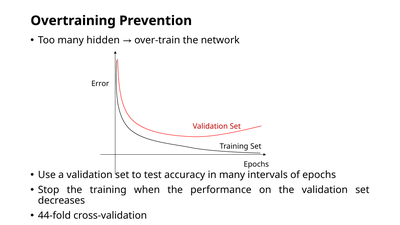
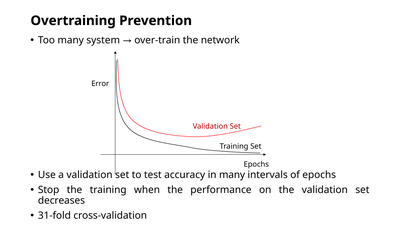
hidden: hidden -> system
44-fold: 44-fold -> 31-fold
